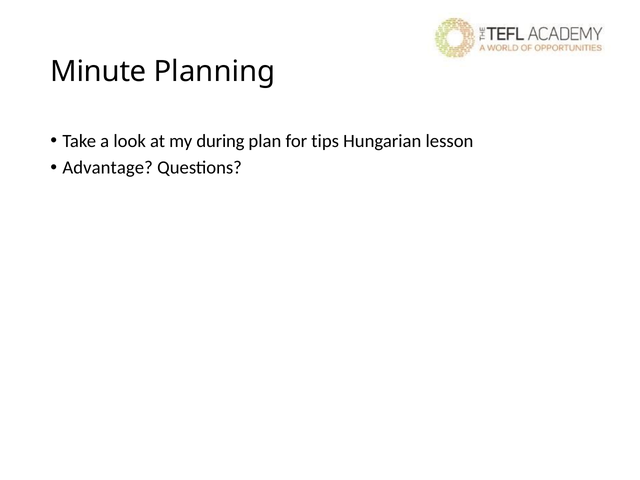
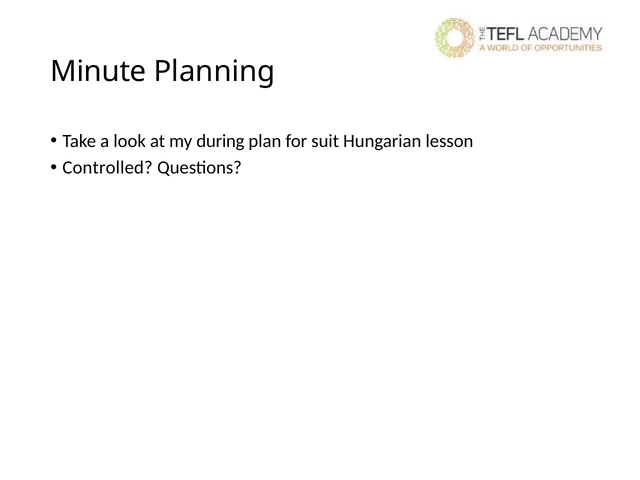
tips: tips -> suit
Advantage: Advantage -> Controlled
